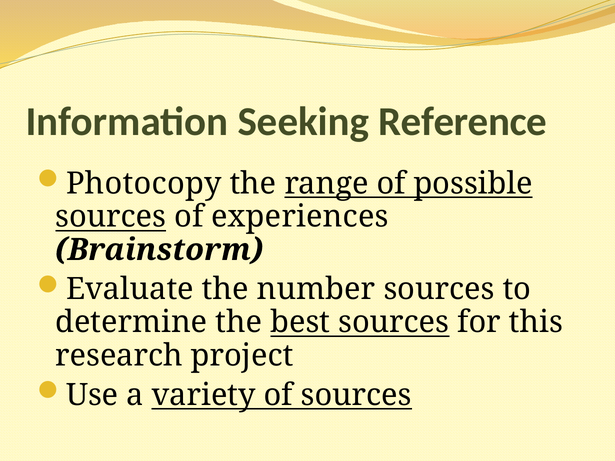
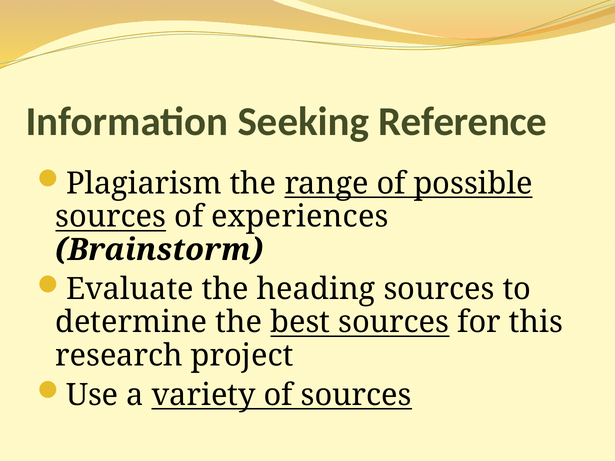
Photocopy: Photocopy -> Plagiarism
number: number -> heading
